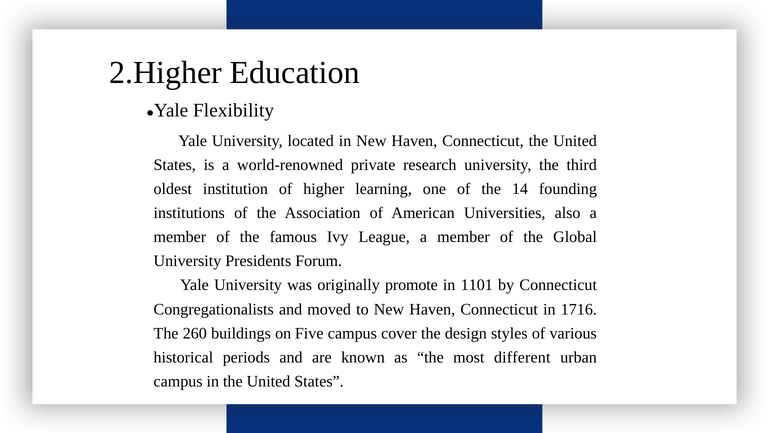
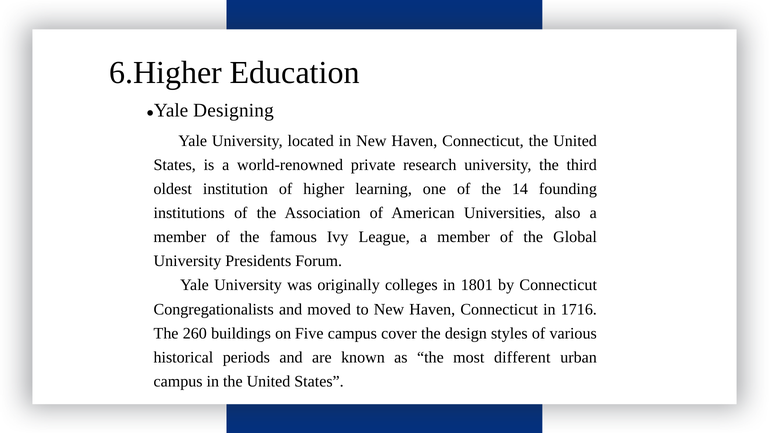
2.Higher: 2.Higher -> 6.Higher
Flexibility: Flexibility -> Designing
promote: promote -> colleges
1101: 1101 -> 1801
